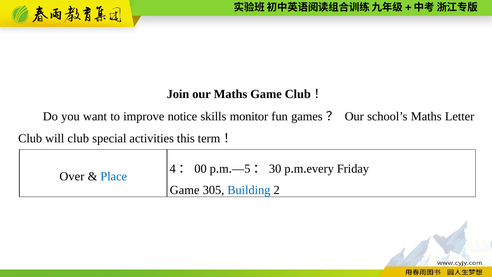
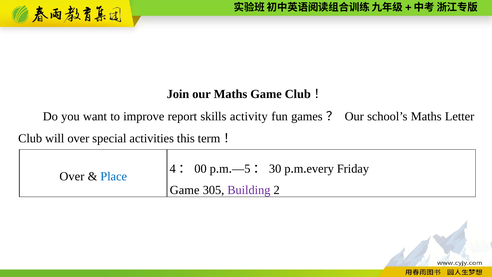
notice: notice -> report
monitor: monitor -> activity
will club: club -> over
Building colour: blue -> purple
